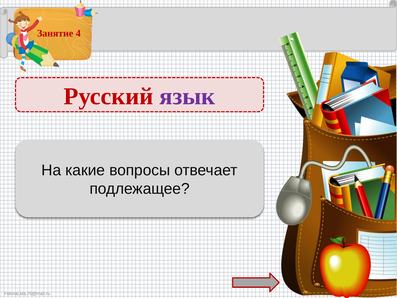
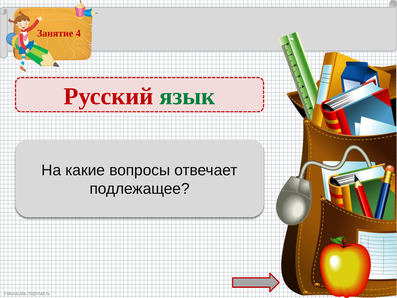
язык colour: purple -> green
